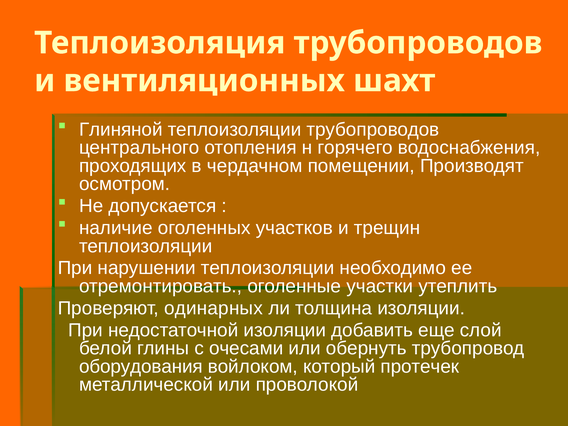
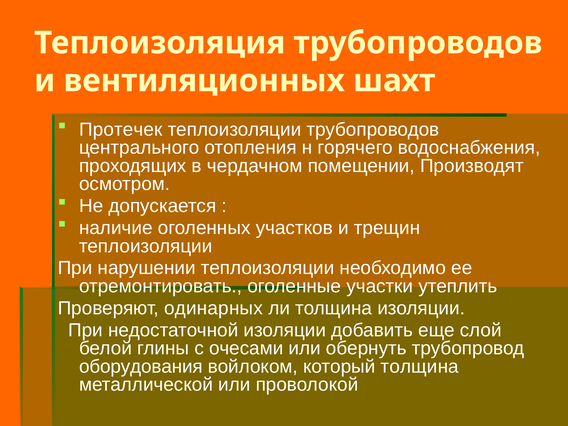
Глиняной: Глиняной -> Протечек
который протечек: протечек -> толщина
